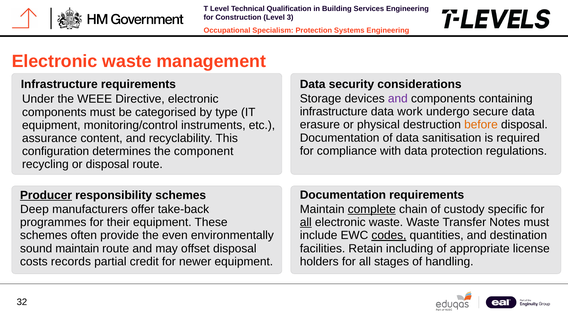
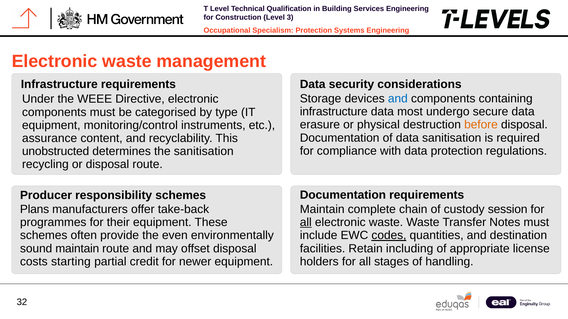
and at (398, 99) colour: purple -> blue
work: work -> most
configuration: configuration -> unobstructed
the component: component -> sanitisation
Producer underline: present -> none
Deep: Deep -> Plans
complete underline: present -> none
specific: specific -> session
records: records -> starting
